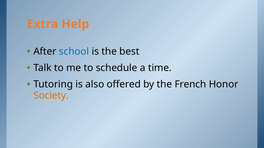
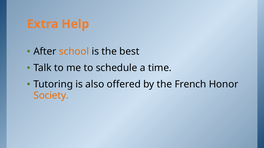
school colour: blue -> orange
